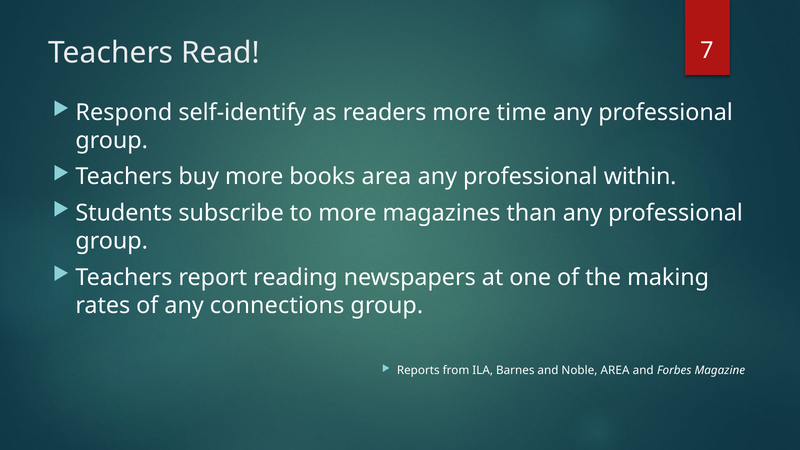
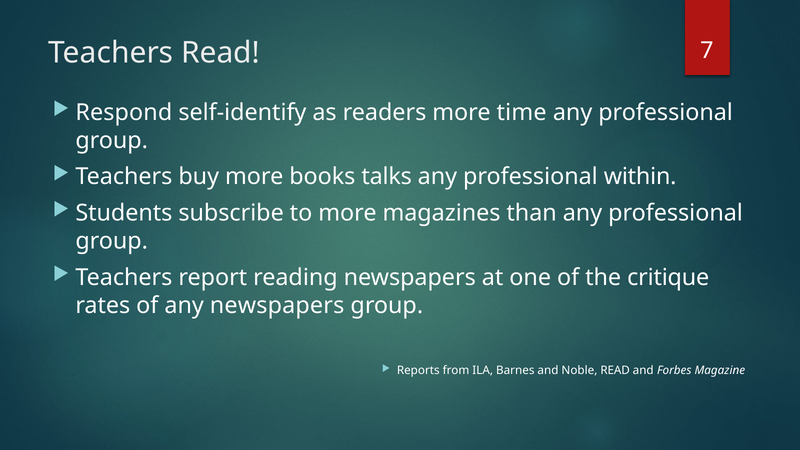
books area: area -> talks
making: making -> critique
any connections: connections -> newspapers
Noble AREA: AREA -> READ
